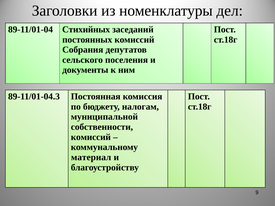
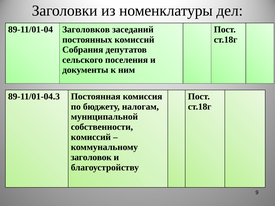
Стихийных: Стихийных -> Заголовков
материал: материал -> заголовок
